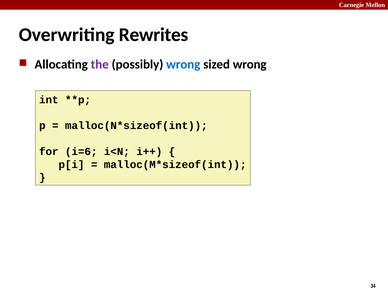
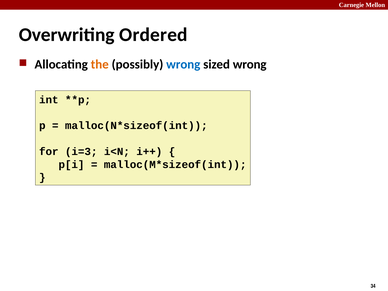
Rewrites: Rewrites -> Ordered
the colour: purple -> orange
i=6: i=6 -> i=3
